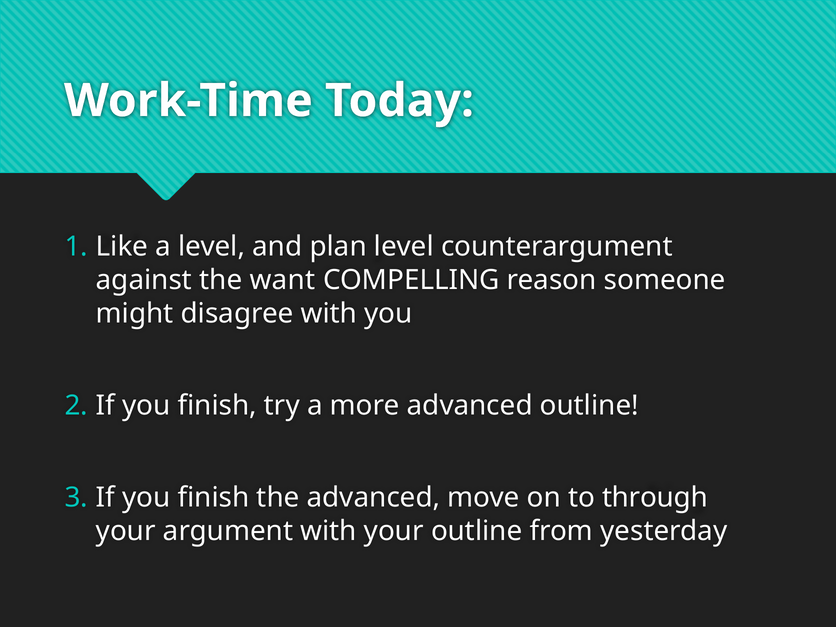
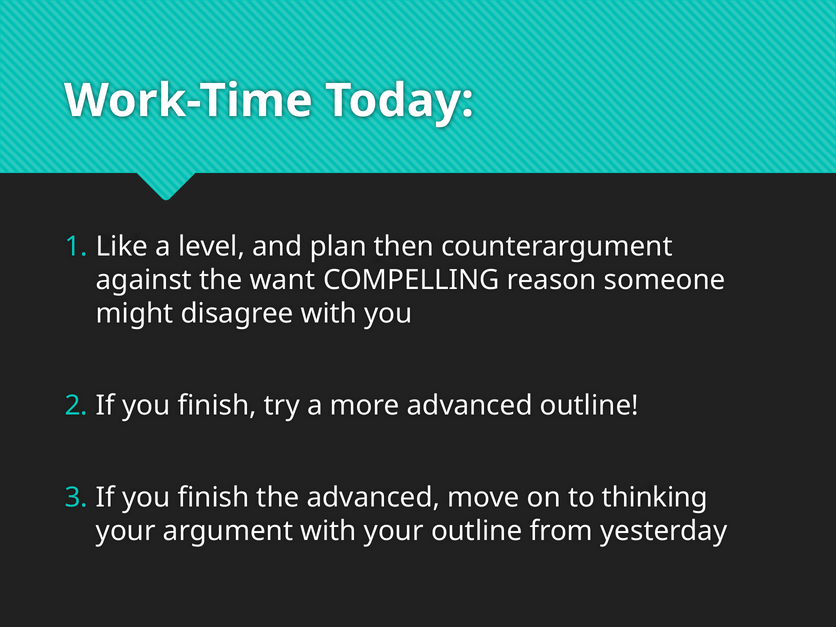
plan level: level -> then
through: through -> thinking
